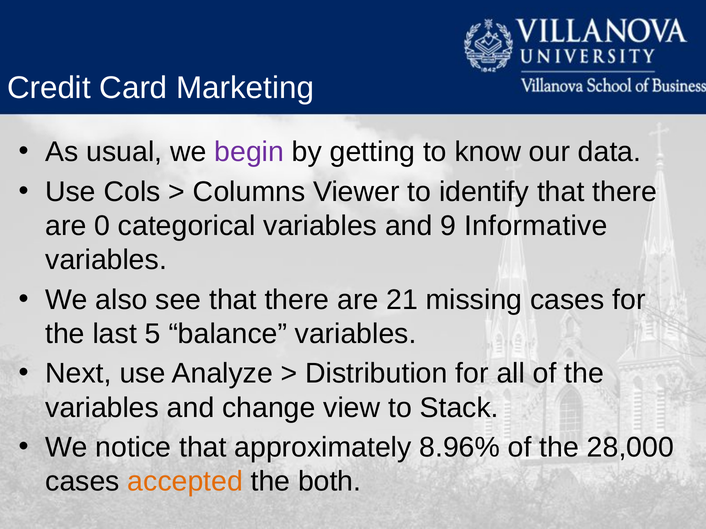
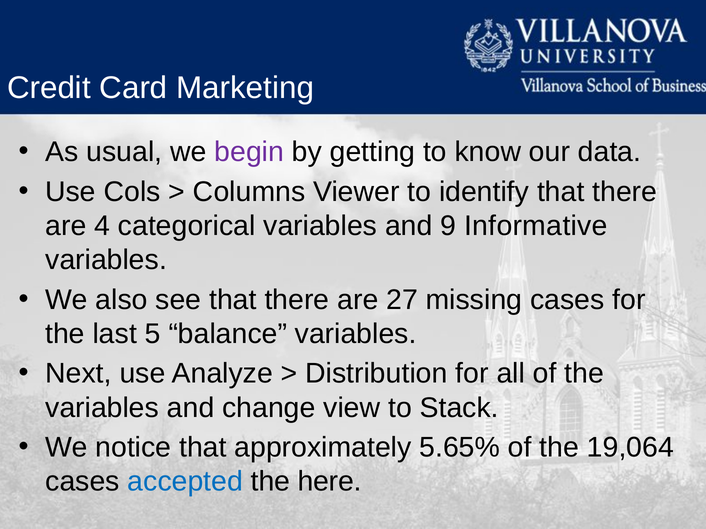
0: 0 -> 4
21: 21 -> 27
8.96%: 8.96% -> 5.65%
28,000: 28,000 -> 19,064
accepted colour: orange -> blue
both: both -> here
